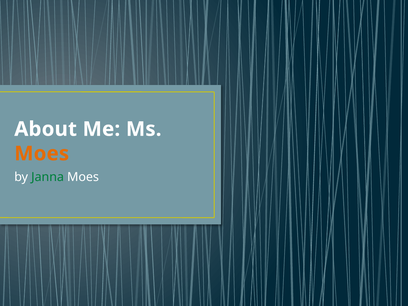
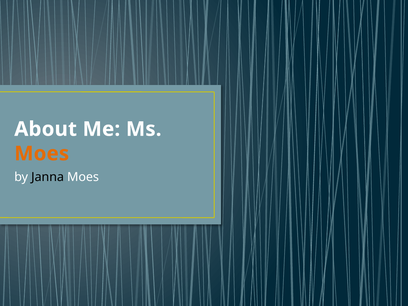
Janna colour: green -> black
